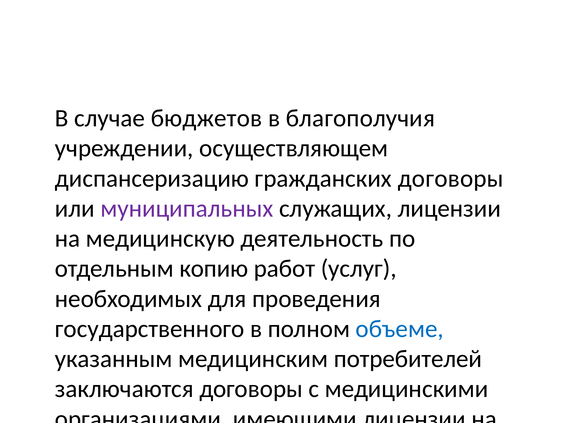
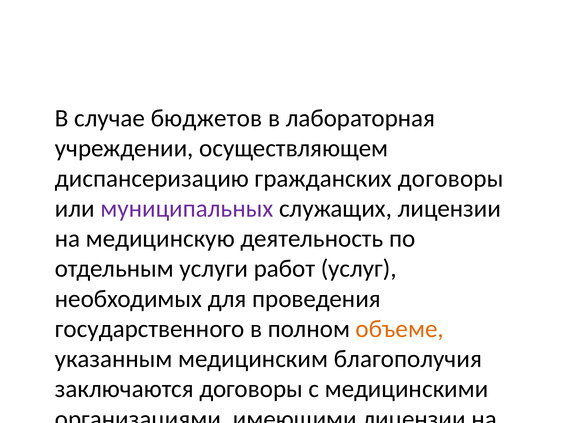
благополучия: благополучия -> лабораторная
копию: копию -> услуги
объеме colour: blue -> orange
потребителей: потребителей -> благополучия
